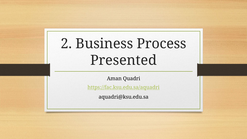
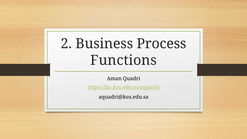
Presented: Presented -> Functions
